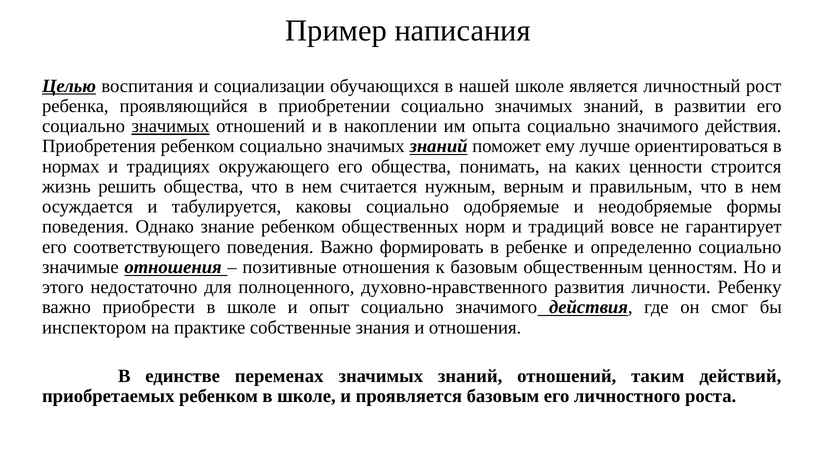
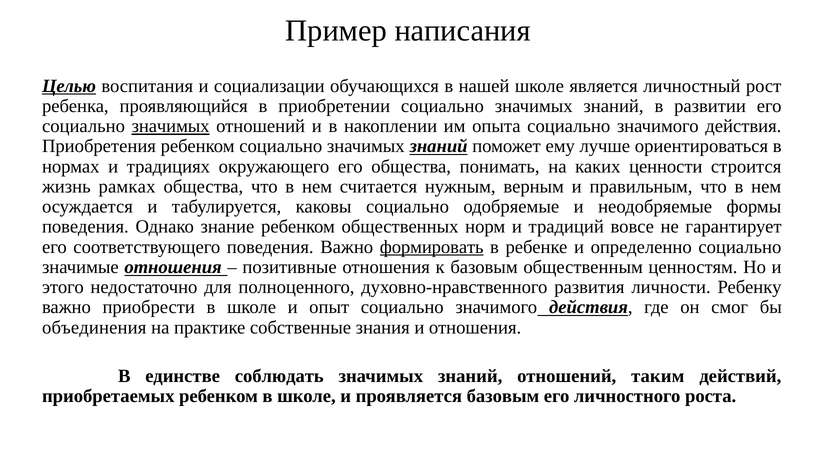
решить: решить -> рамках
формировать underline: none -> present
инспектором: инспектором -> объединения
переменах: переменах -> соблюдать
